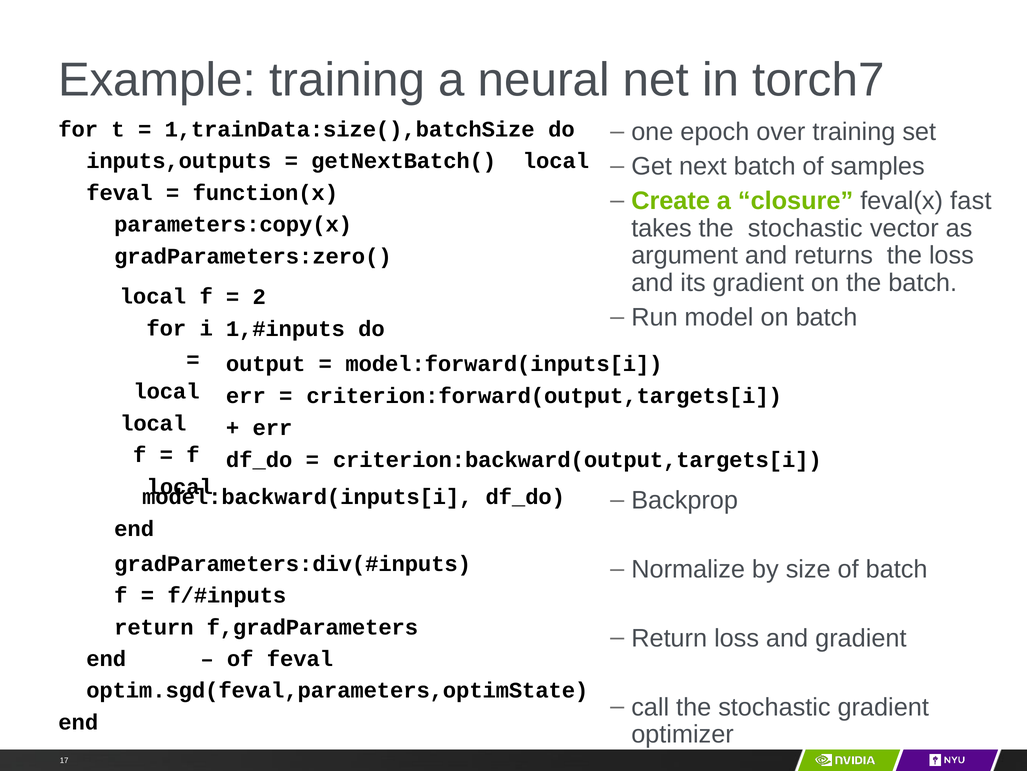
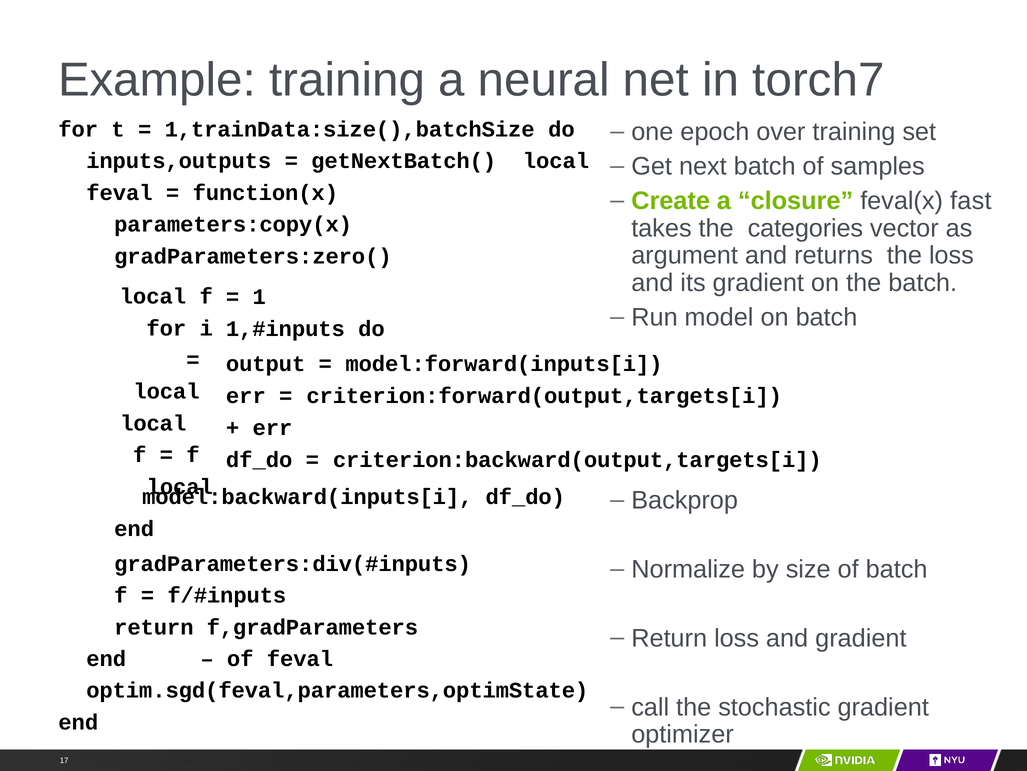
takes the stochastic: stochastic -> categories
2: 2 -> 1
